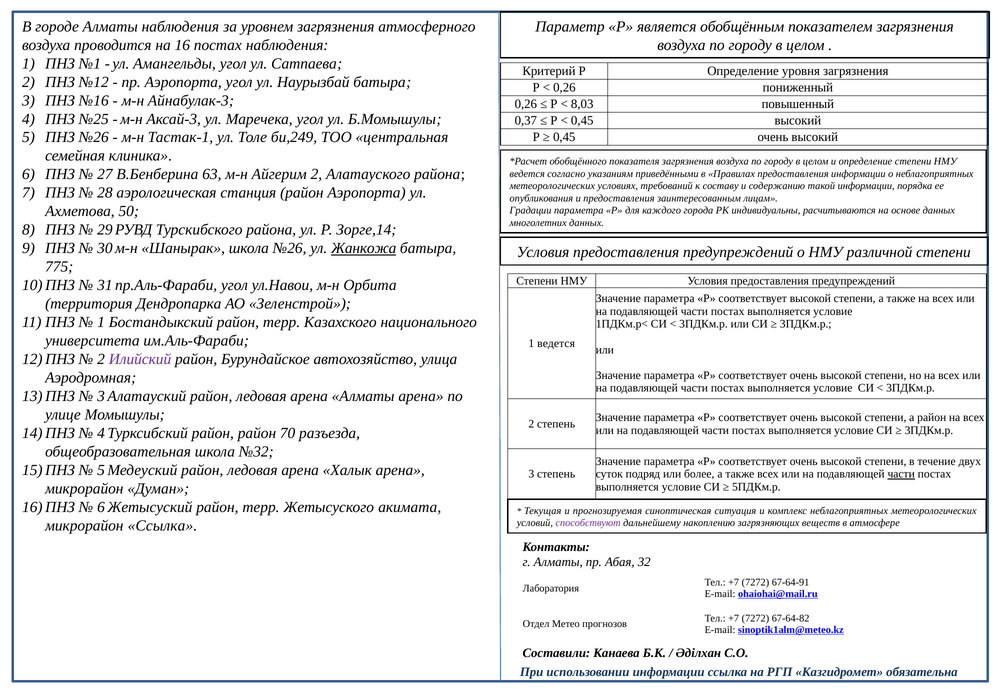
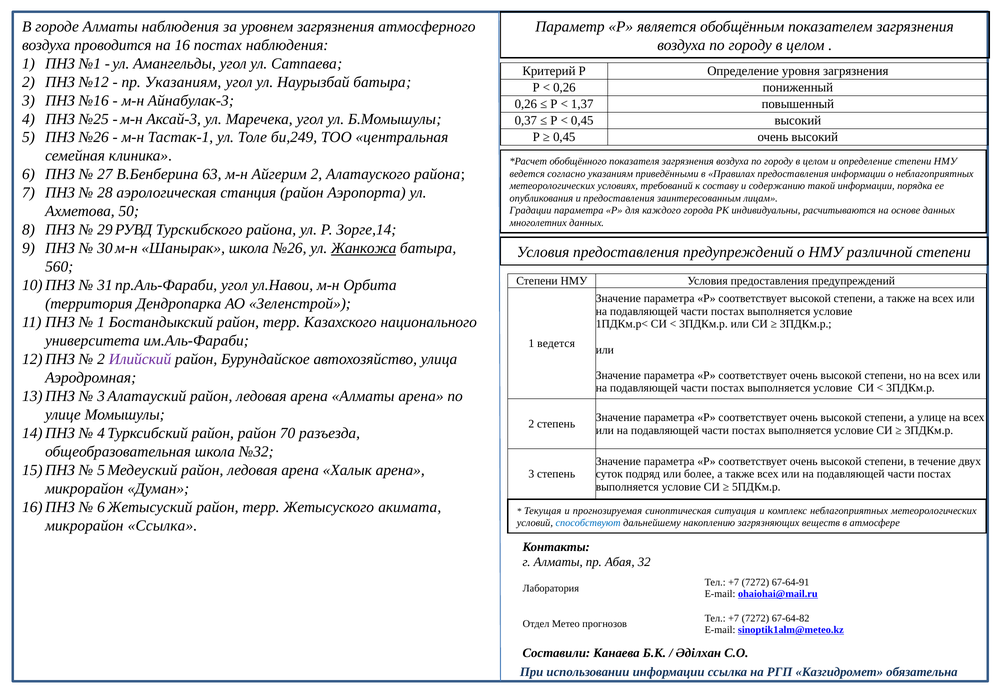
пр Аэропорта: Аэропорта -> Указаниям
8,03: 8,03 -> 1,37
775: 775 -> 560
а район: район -> улице
части at (901, 474) underline: present -> none
способствуют colour: purple -> blue
